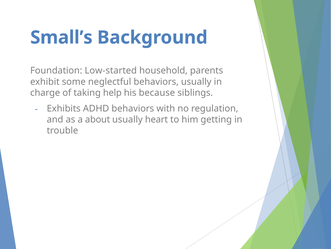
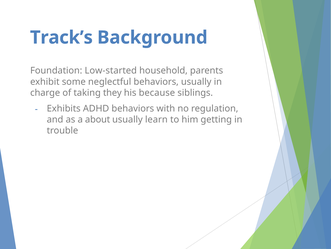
Small’s: Small’s -> Track’s
help: help -> they
heart: heart -> learn
